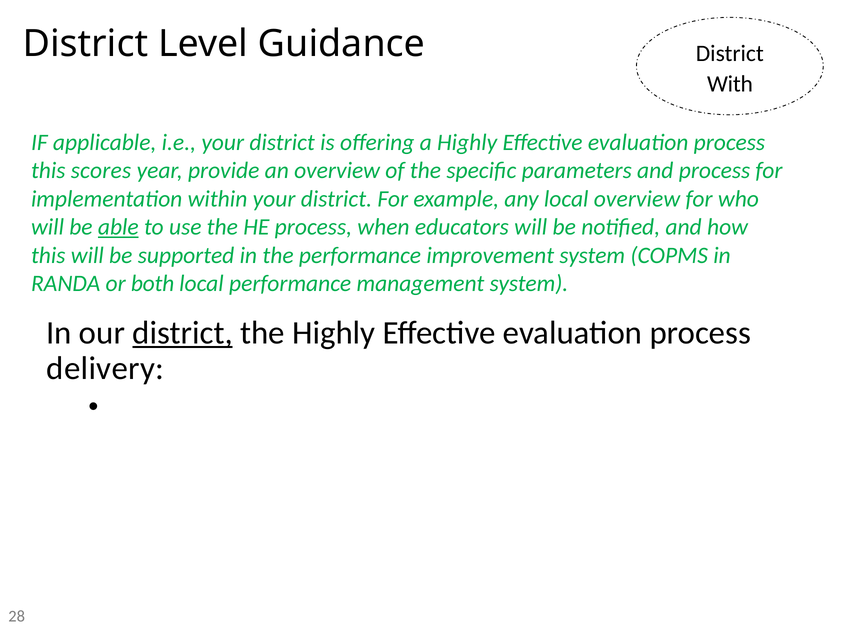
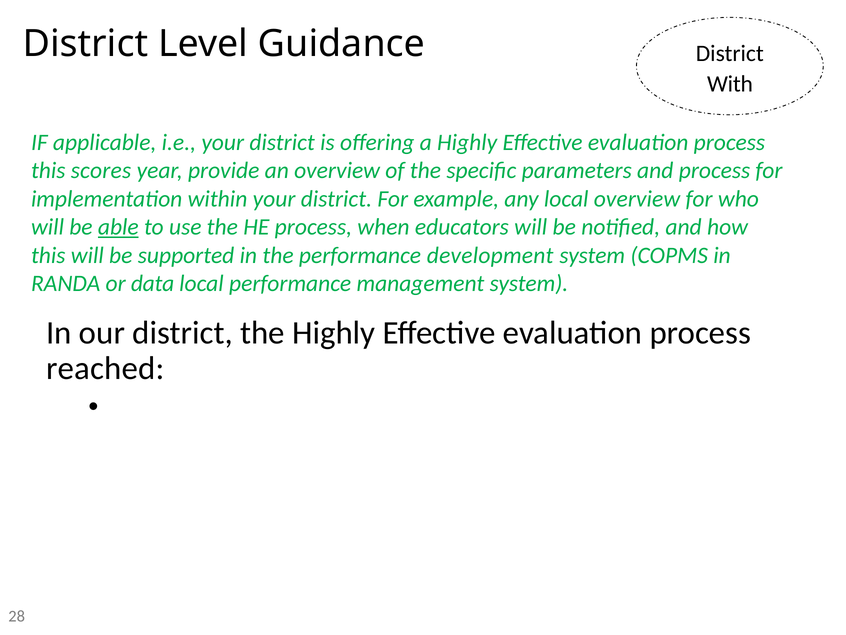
improvement: improvement -> development
both: both -> data
district at (183, 333) underline: present -> none
delivery: delivery -> reached
